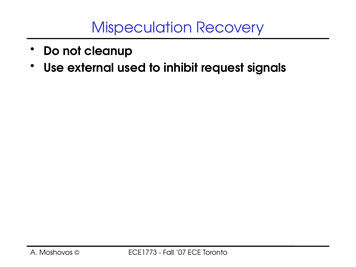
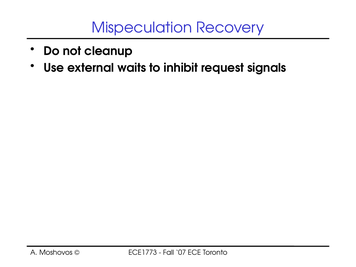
used: used -> waits
